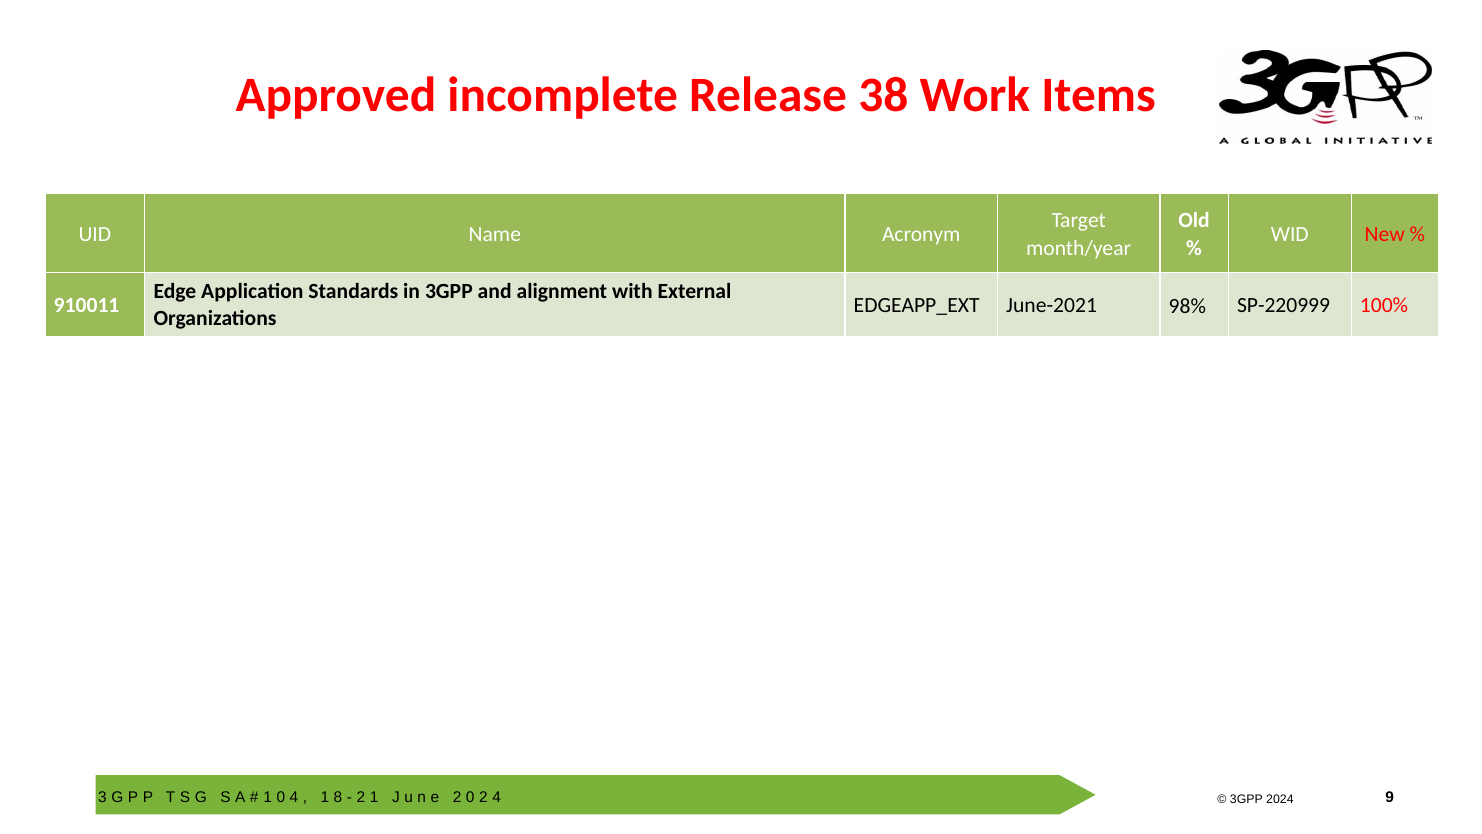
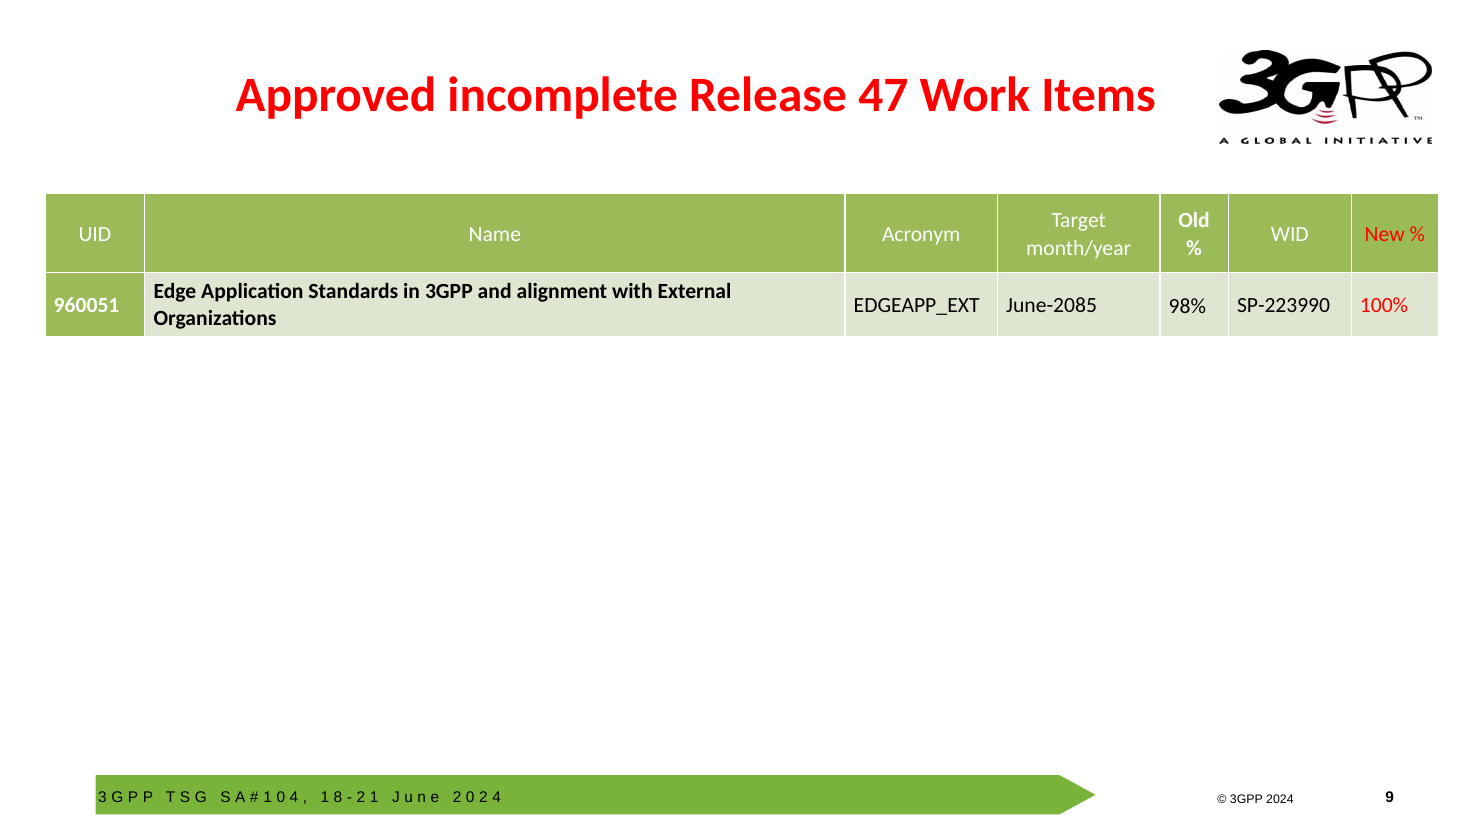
38: 38 -> 47
910011: 910011 -> 960051
June-2021: June-2021 -> June-2085
SP-220999: SP-220999 -> SP-223990
